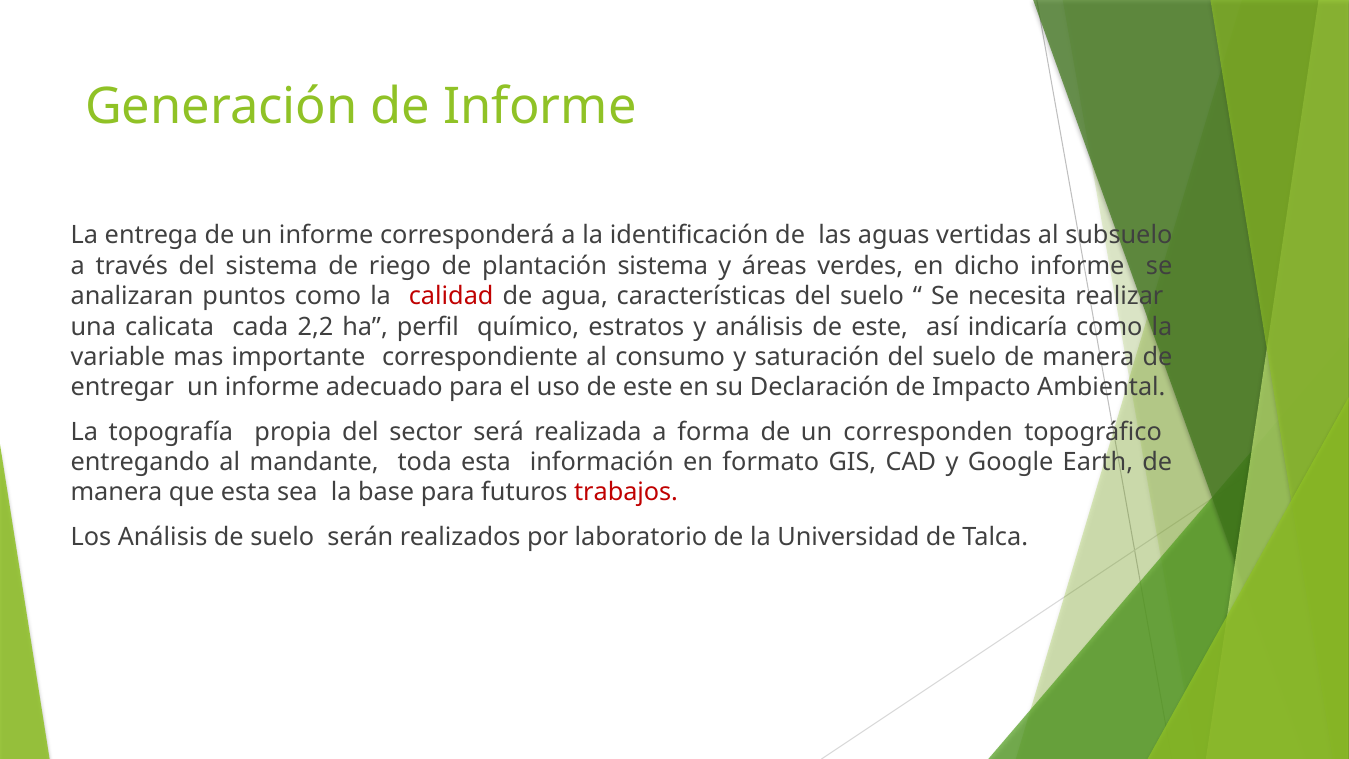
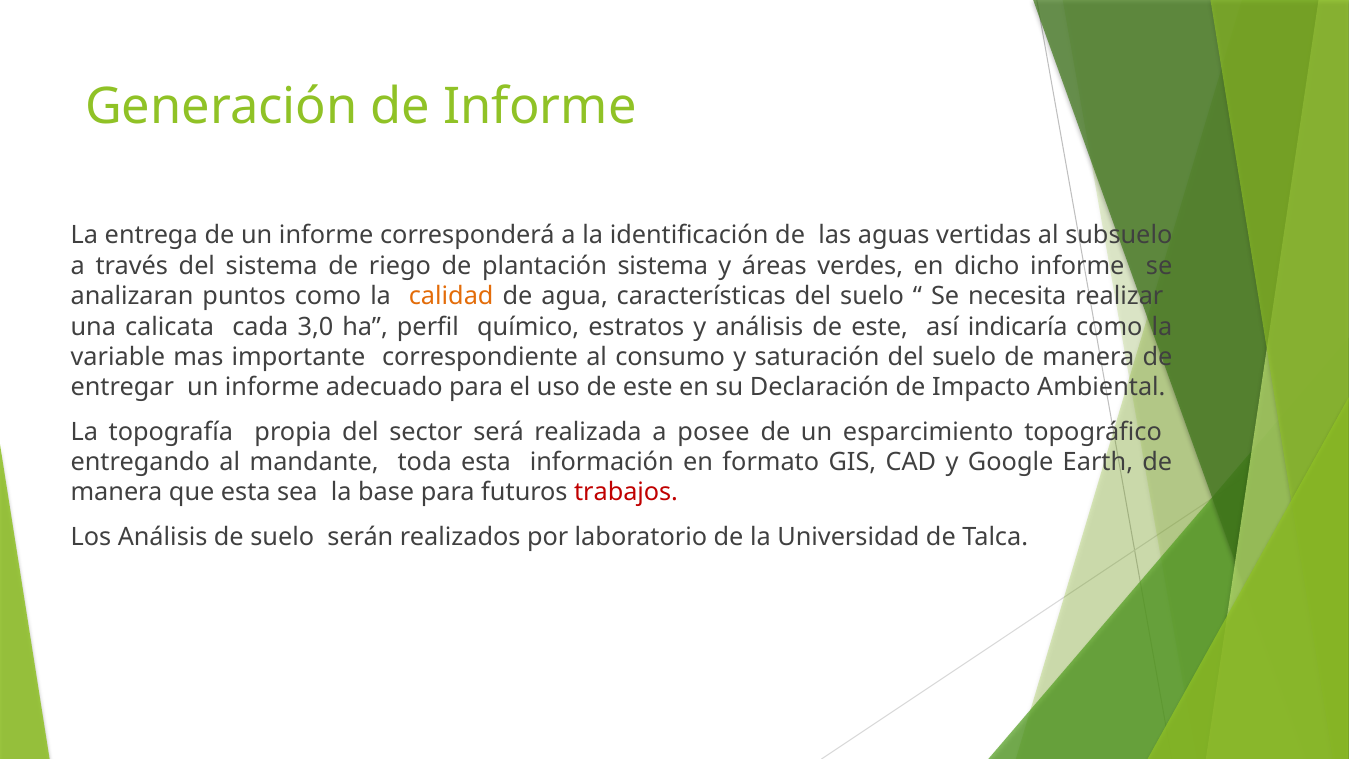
calidad colour: red -> orange
2,2: 2,2 -> 3,0
forma: forma -> posee
corresponden: corresponden -> esparcimiento
